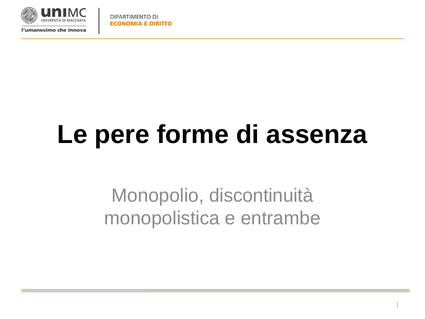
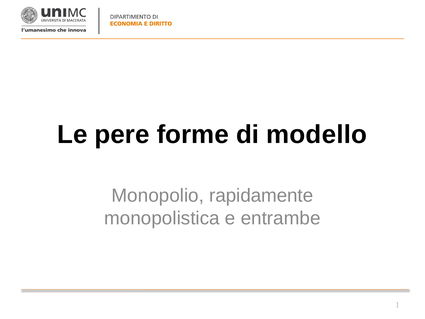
assenza: assenza -> modello
discontinuità: discontinuità -> rapidamente
